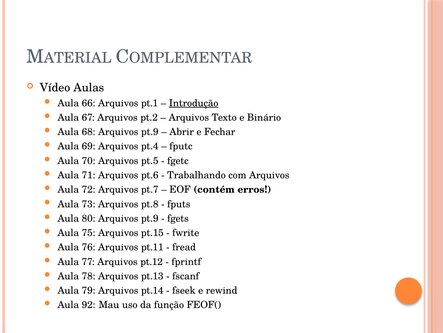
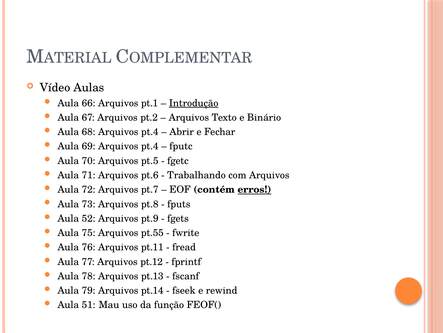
68 Arquivos pt.9: pt.9 -> pt.4
erros underline: none -> present
80: 80 -> 52
pt.15: pt.15 -> pt.55
92: 92 -> 51
